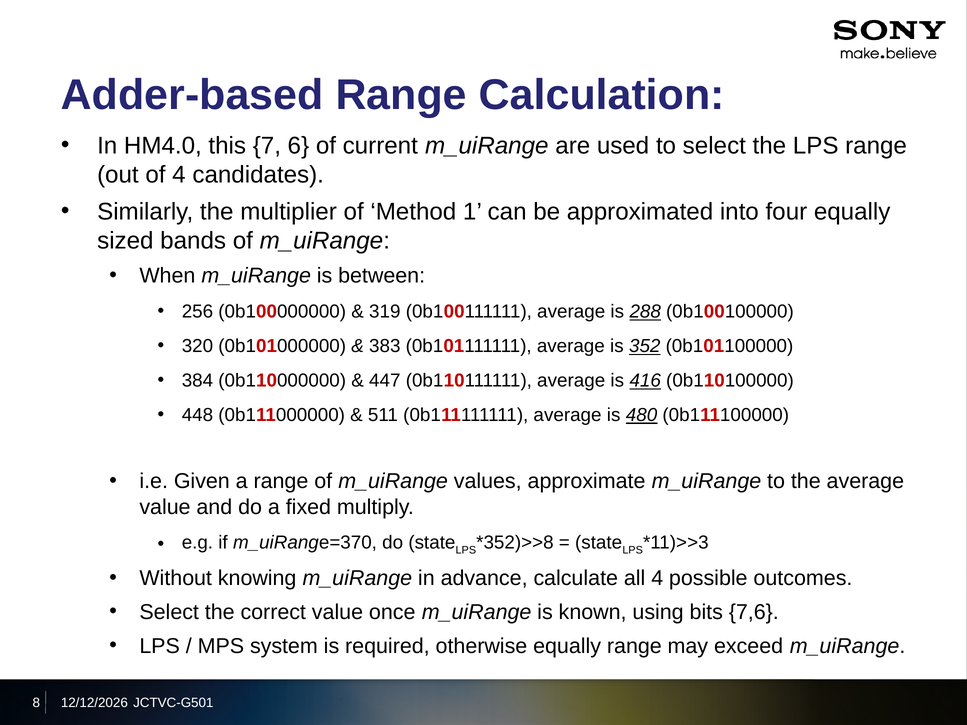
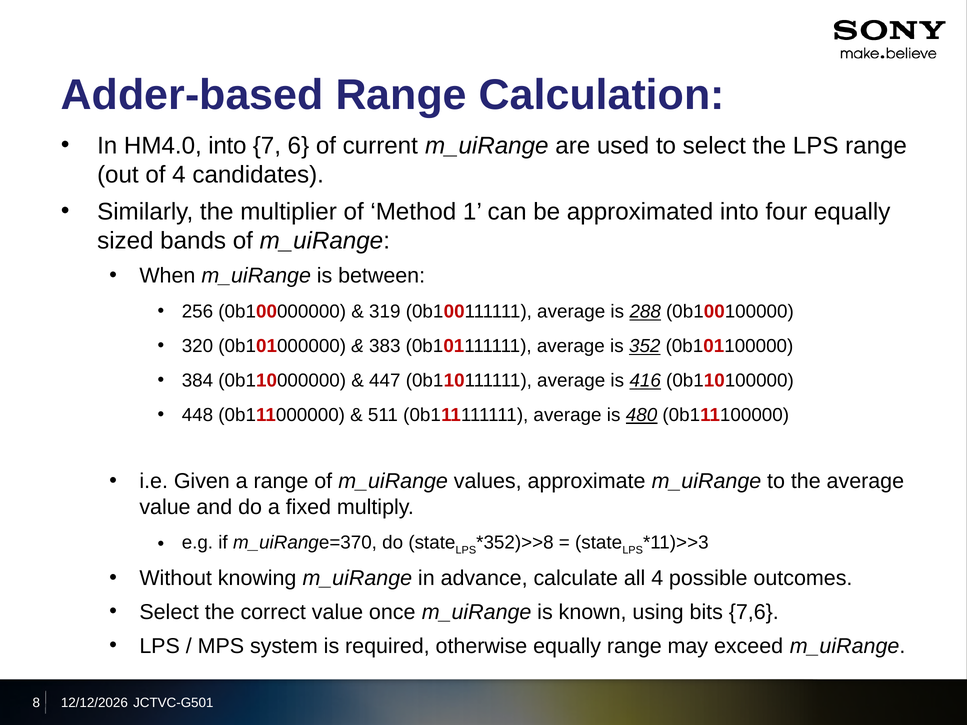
HM4.0 this: this -> into
